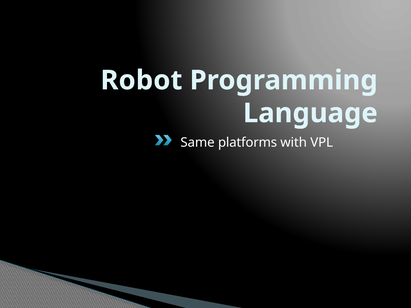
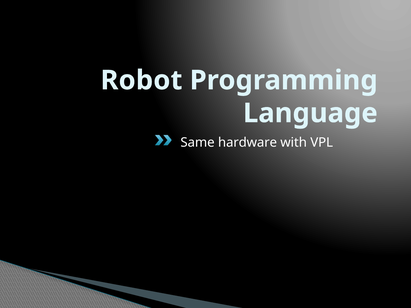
platforms: platforms -> hardware
